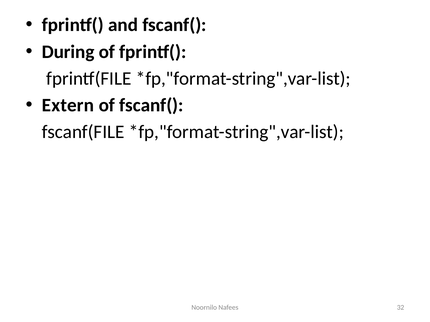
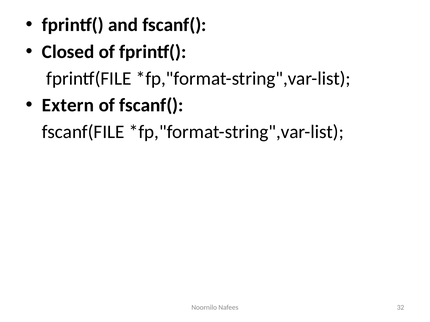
During: During -> Closed
